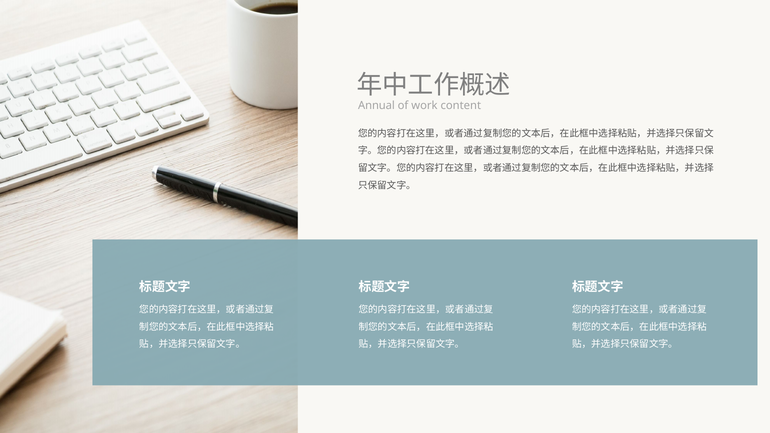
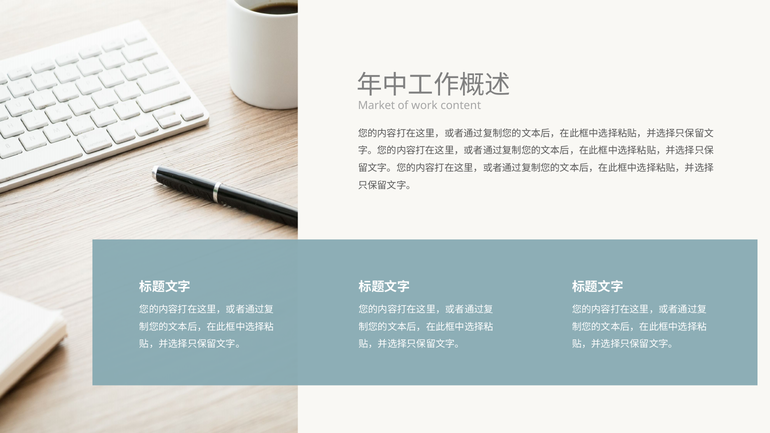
Annual: Annual -> Market
